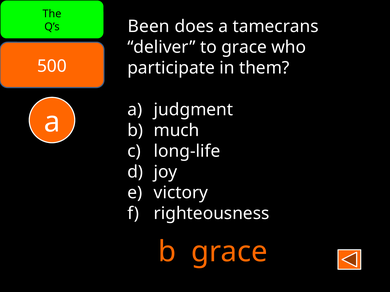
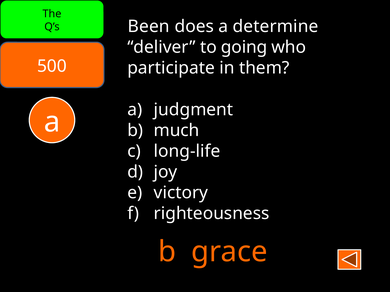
tamecrans: tamecrans -> determine
to grace: grace -> going
